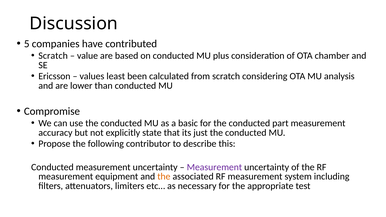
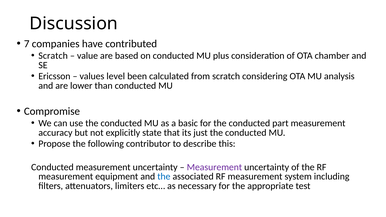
5: 5 -> 7
least: least -> level
the at (164, 177) colour: orange -> blue
